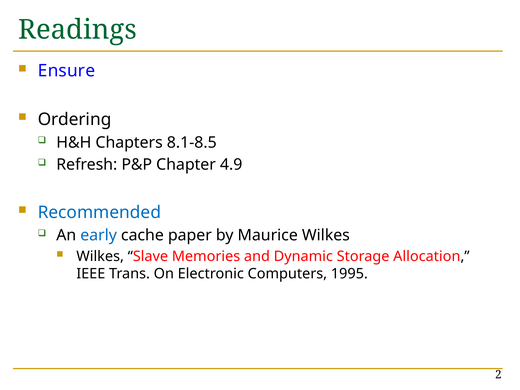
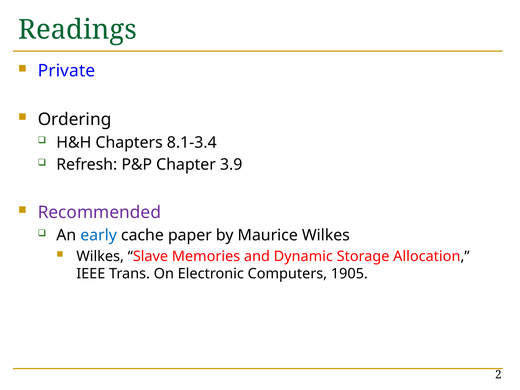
Ensure: Ensure -> Private
8.1-8.5: 8.1-8.5 -> 8.1-3.4
4.9: 4.9 -> 3.9
Recommended colour: blue -> purple
1995: 1995 -> 1905
